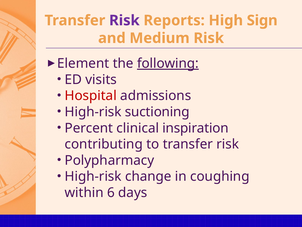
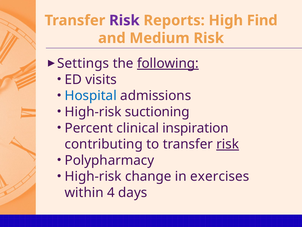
Sign: Sign -> Find
Element: Element -> Settings
Hospital colour: red -> blue
risk at (228, 144) underline: none -> present
coughing: coughing -> exercises
6: 6 -> 4
